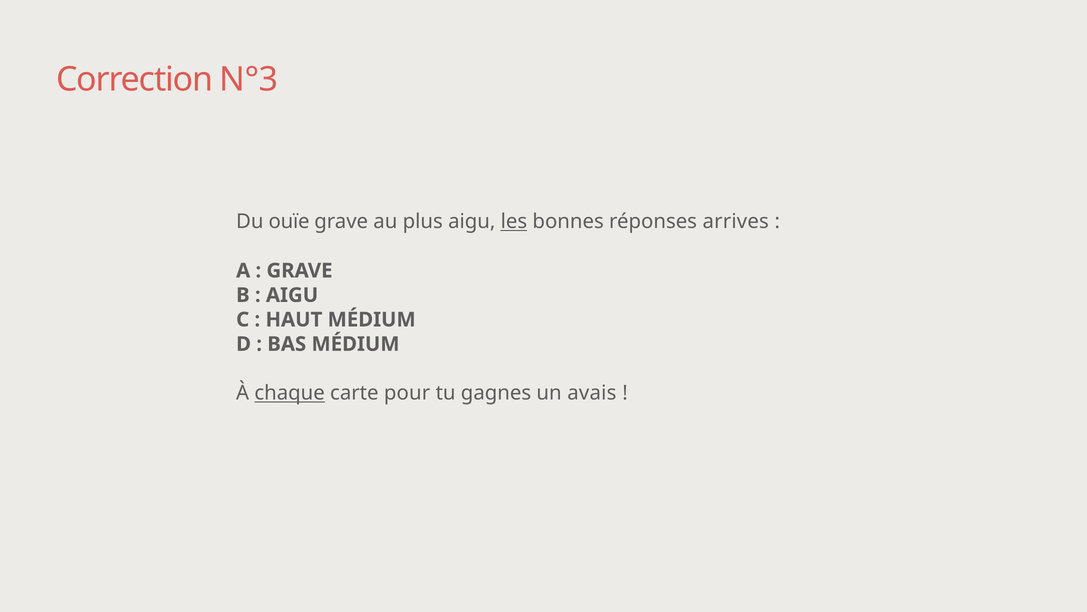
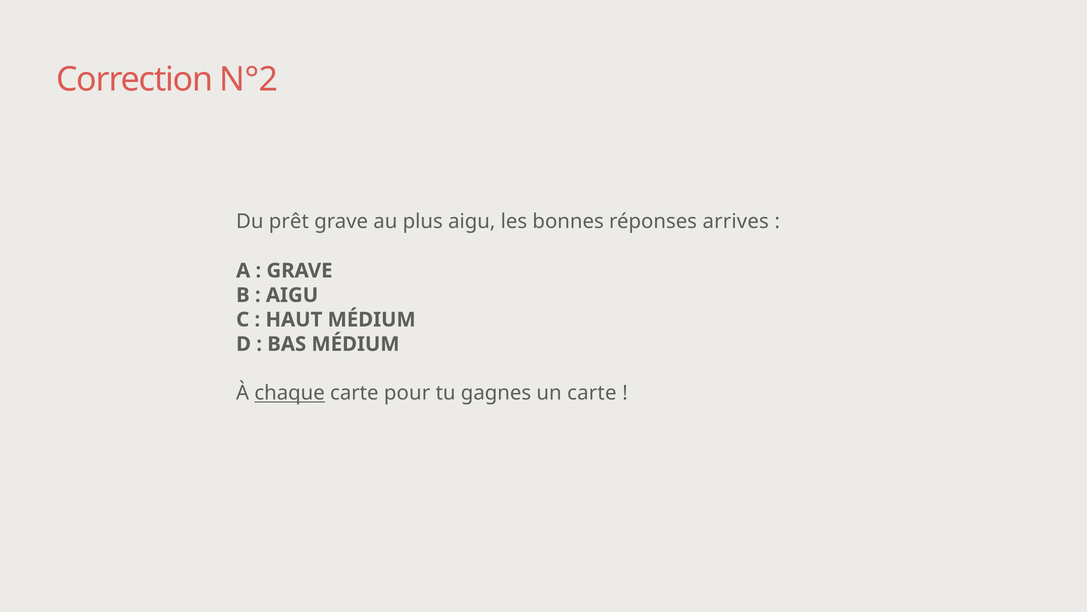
N°3: N°3 -> N°2
ouïe: ouïe -> prêt
les underline: present -> none
un avais: avais -> carte
